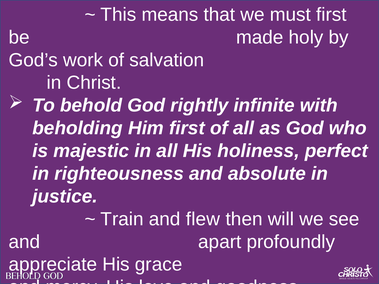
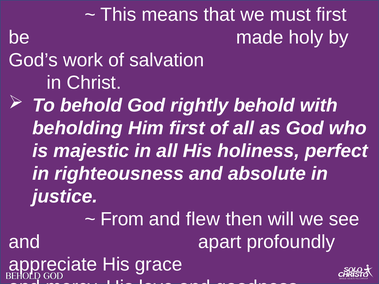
rightly infinite: infinite -> behold
Train: Train -> From
